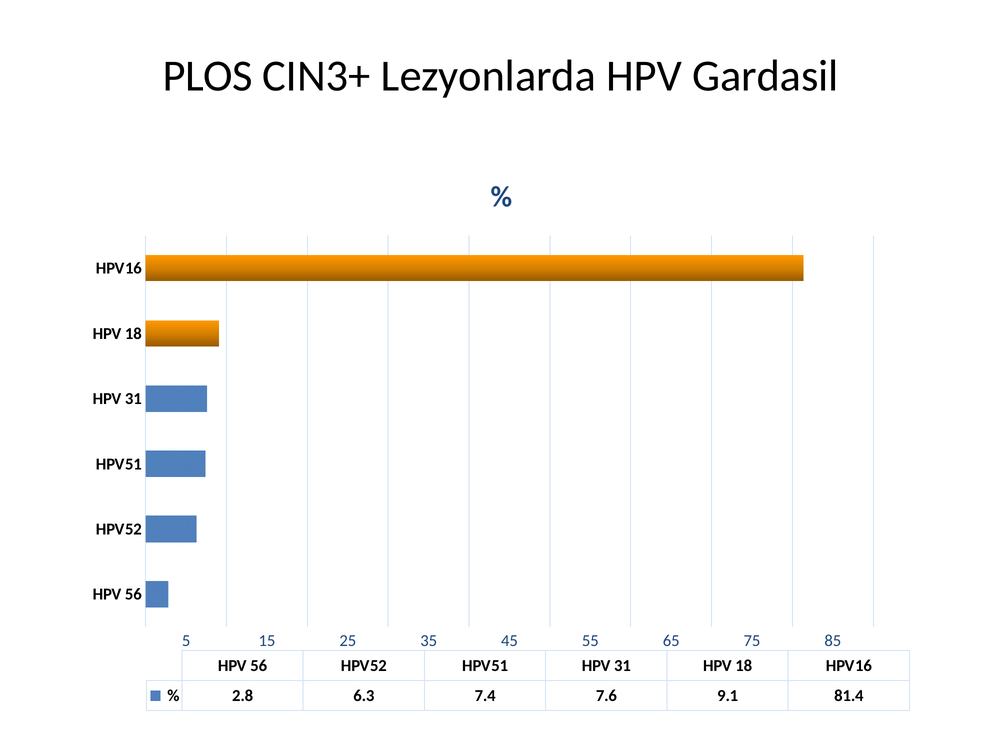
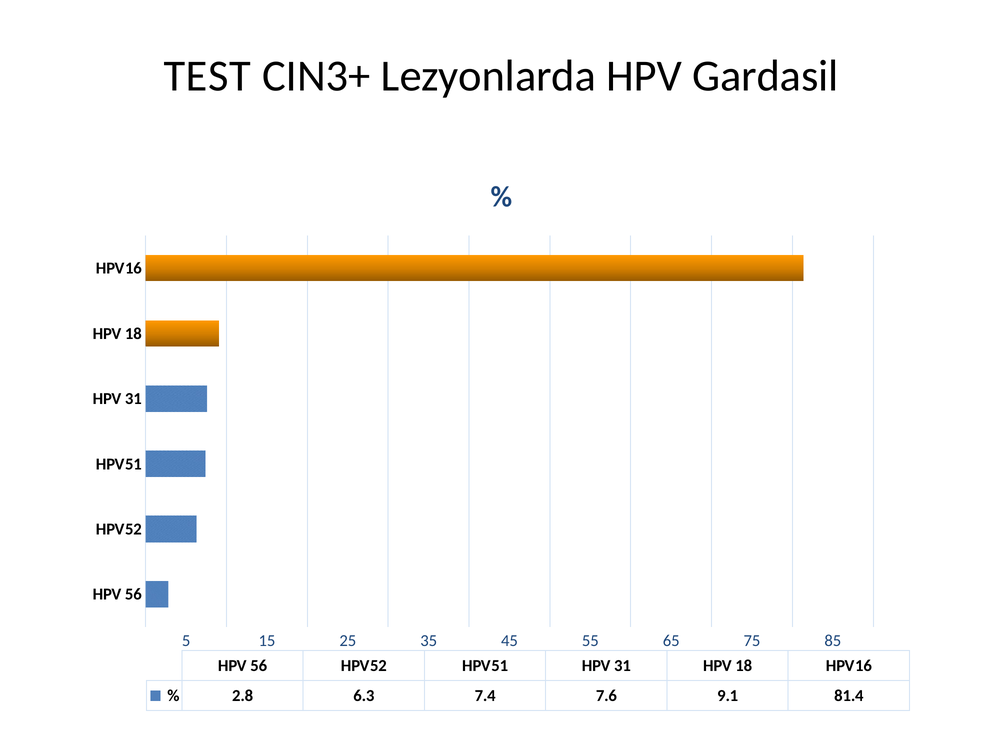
PLOS: PLOS -> TEST
